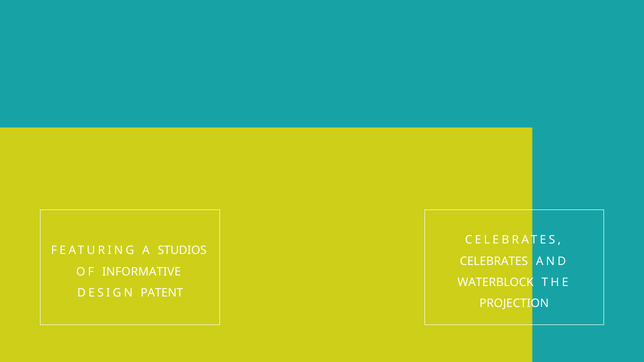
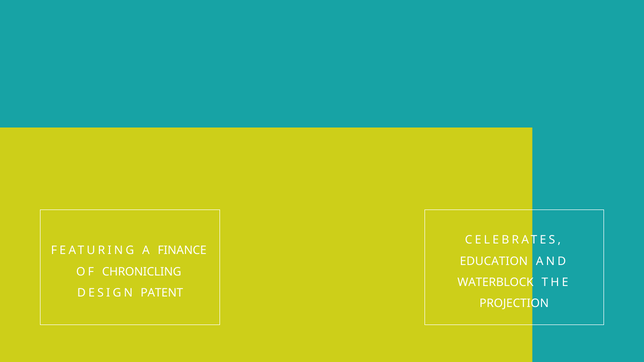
STUDIOS: STUDIOS -> FINANCE
CELEBRATES at (494, 261): CELEBRATES -> EDUCATION
INFORMATIVE: INFORMATIVE -> CHRONICLING
